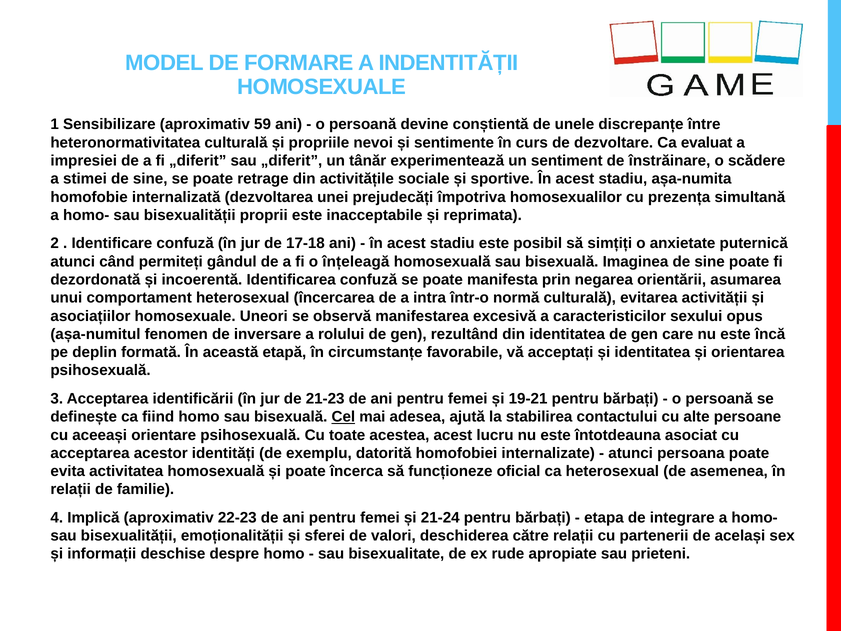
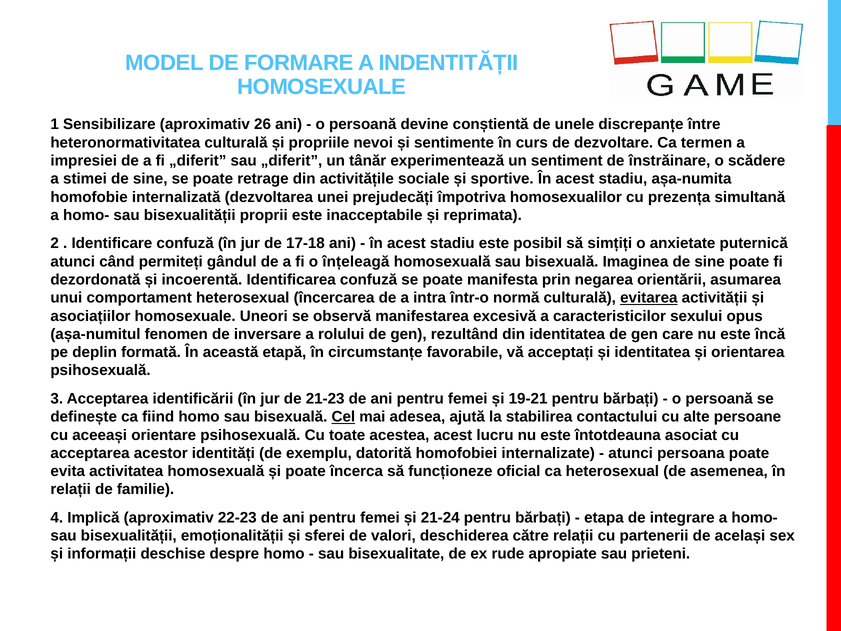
59: 59 -> 26
evaluat: evaluat -> termen
evitarea underline: none -> present
